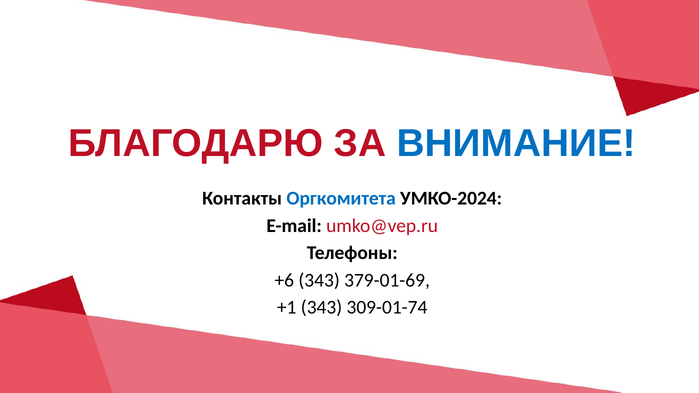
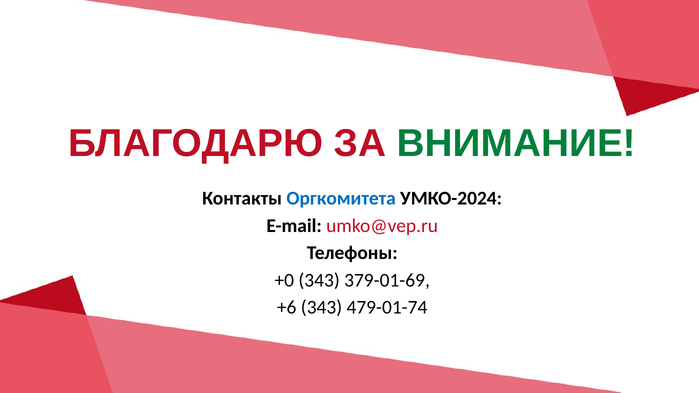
ВНИМАНИЕ colour: blue -> green
+6: +6 -> +0
+1: +1 -> +6
309-01-74: 309-01-74 -> 479-01-74
